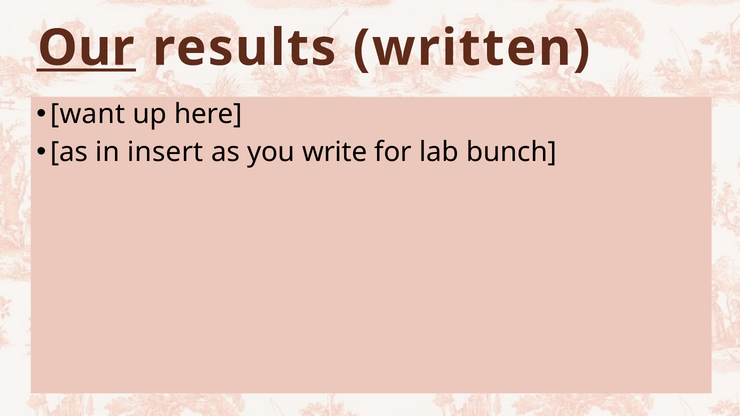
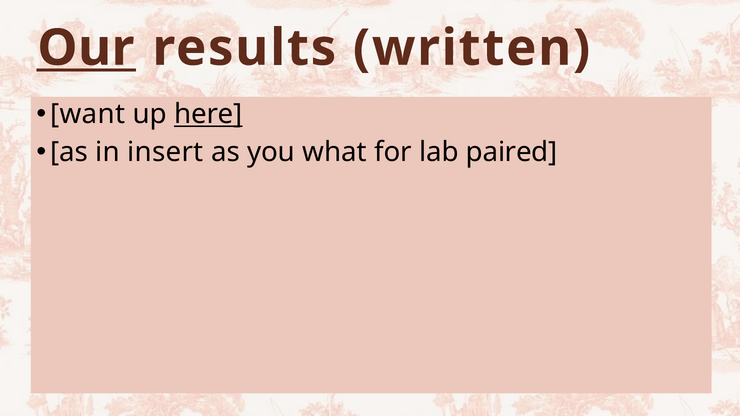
here underline: none -> present
write: write -> what
bunch: bunch -> paired
